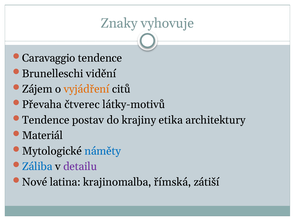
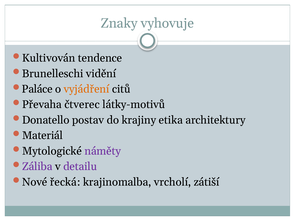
Caravaggio: Caravaggio -> Kultivován
Zájem: Zájem -> Paláce
Tendence at (46, 120): Tendence -> Donatello
náměty colour: blue -> purple
Záliba colour: blue -> purple
latina: latina -> řecká
římská: římská -> vrcholí
